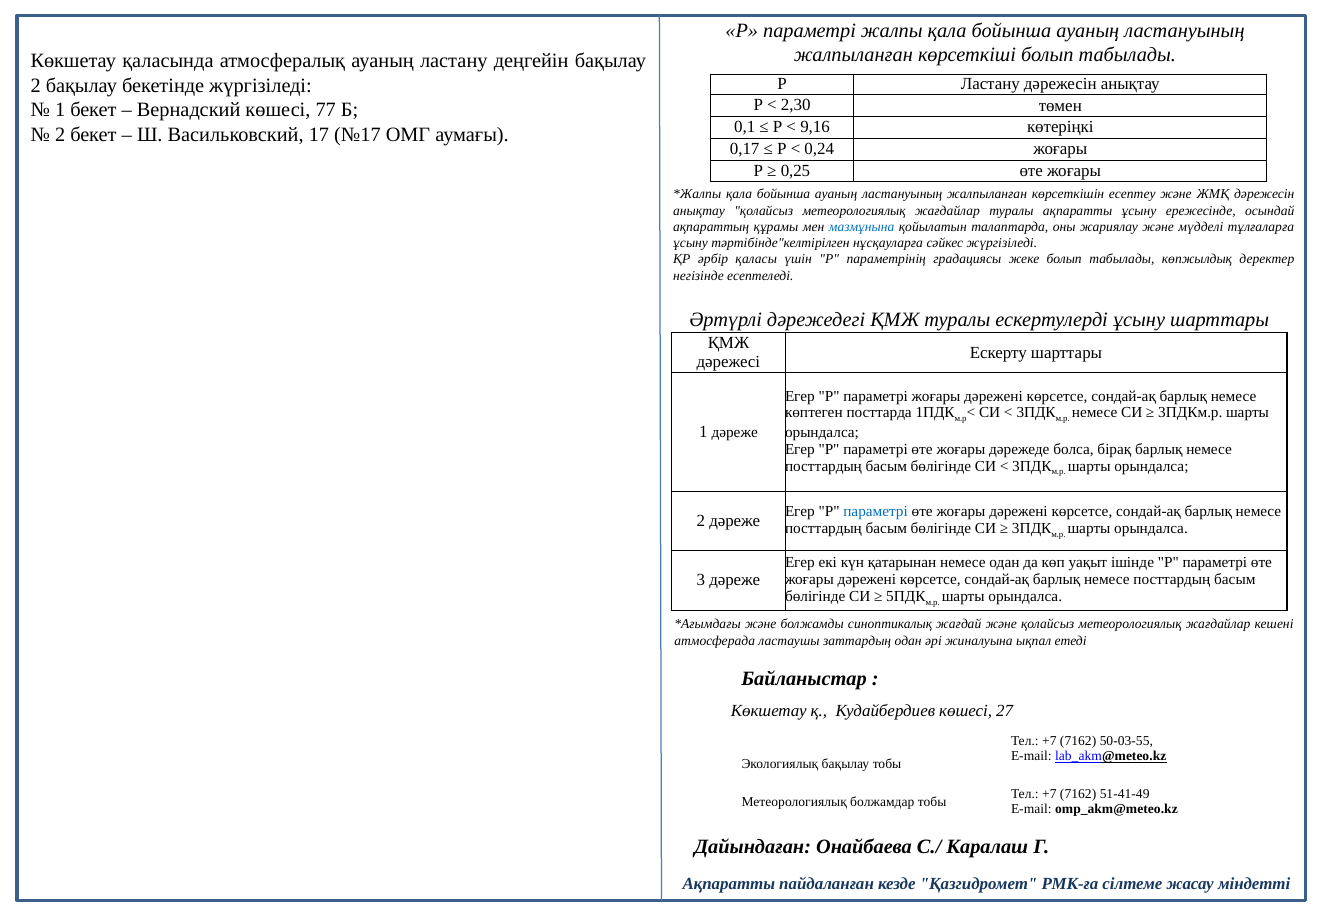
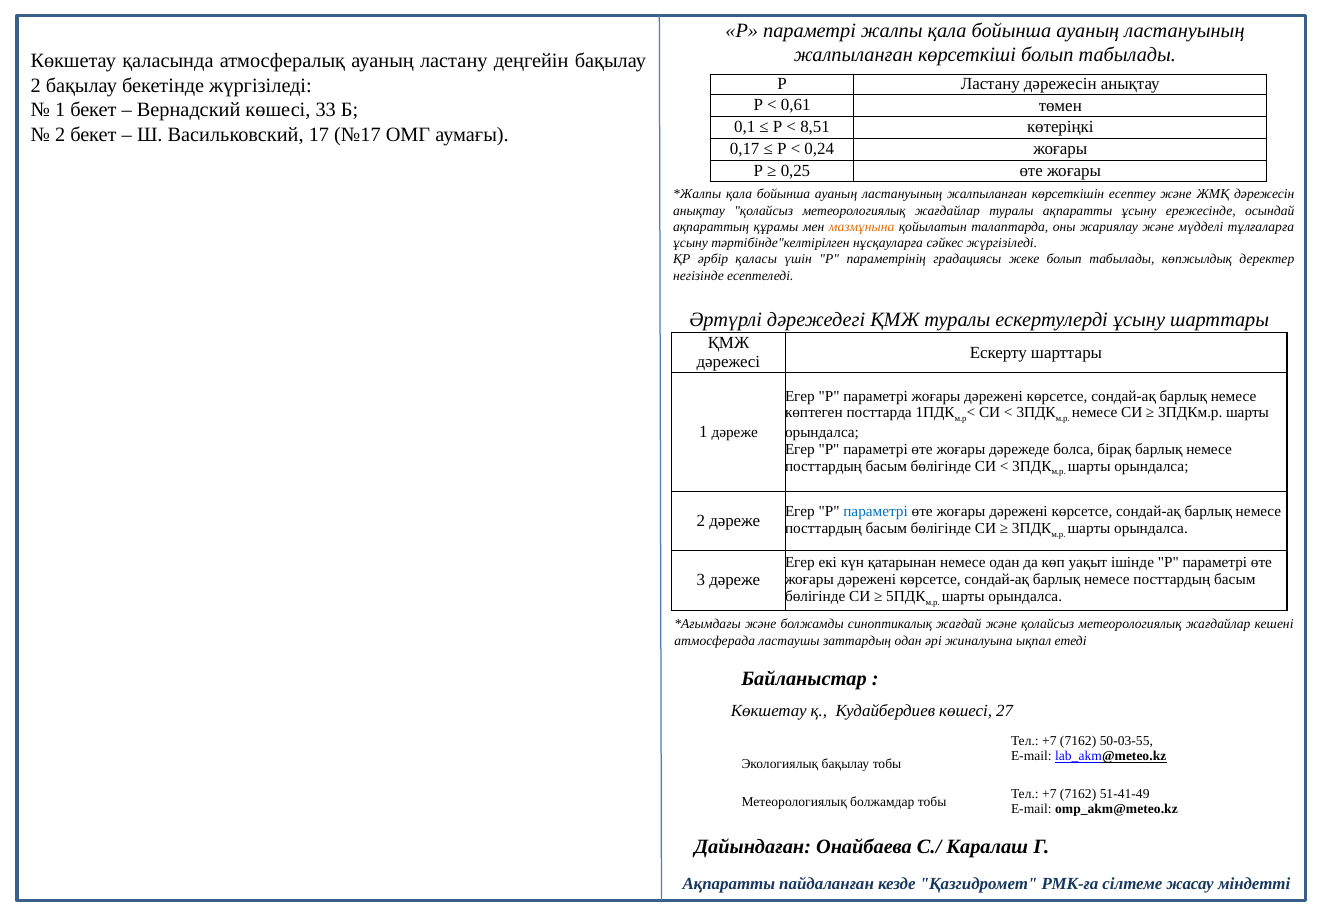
2,30: 2,30 -> 0,61
77: 77 -> 33
9,16: 9,16 -> 8,51
мазмұнына colour: blue -> orange
